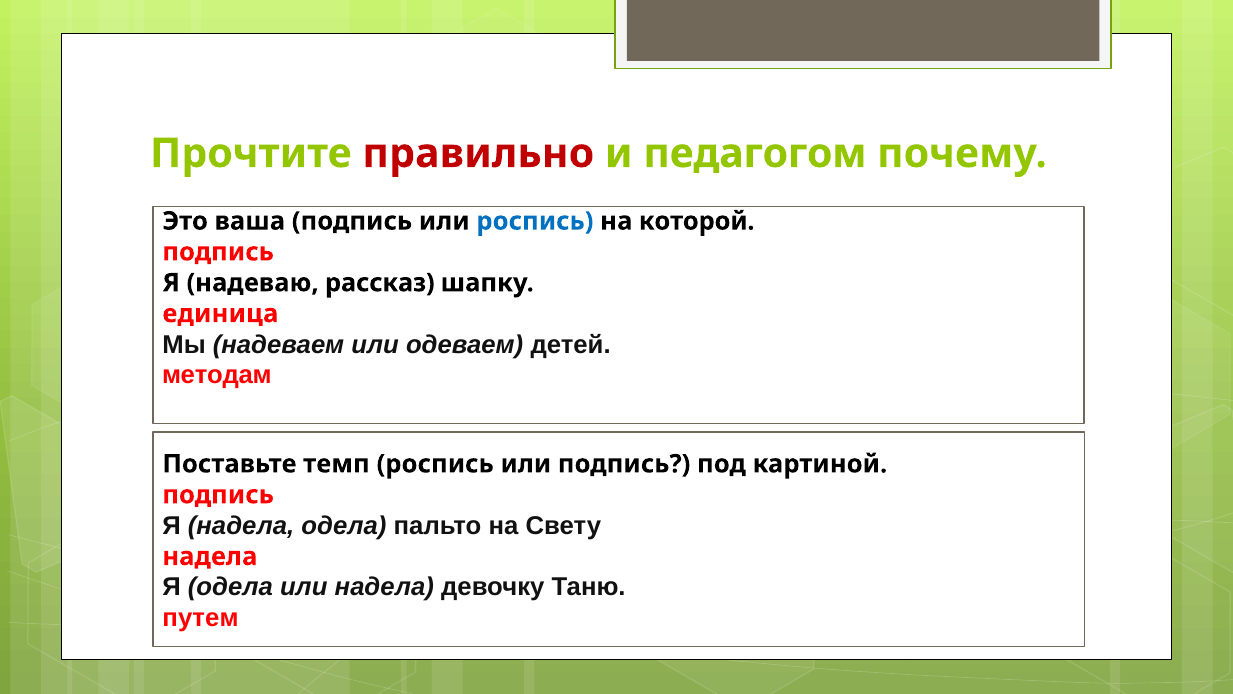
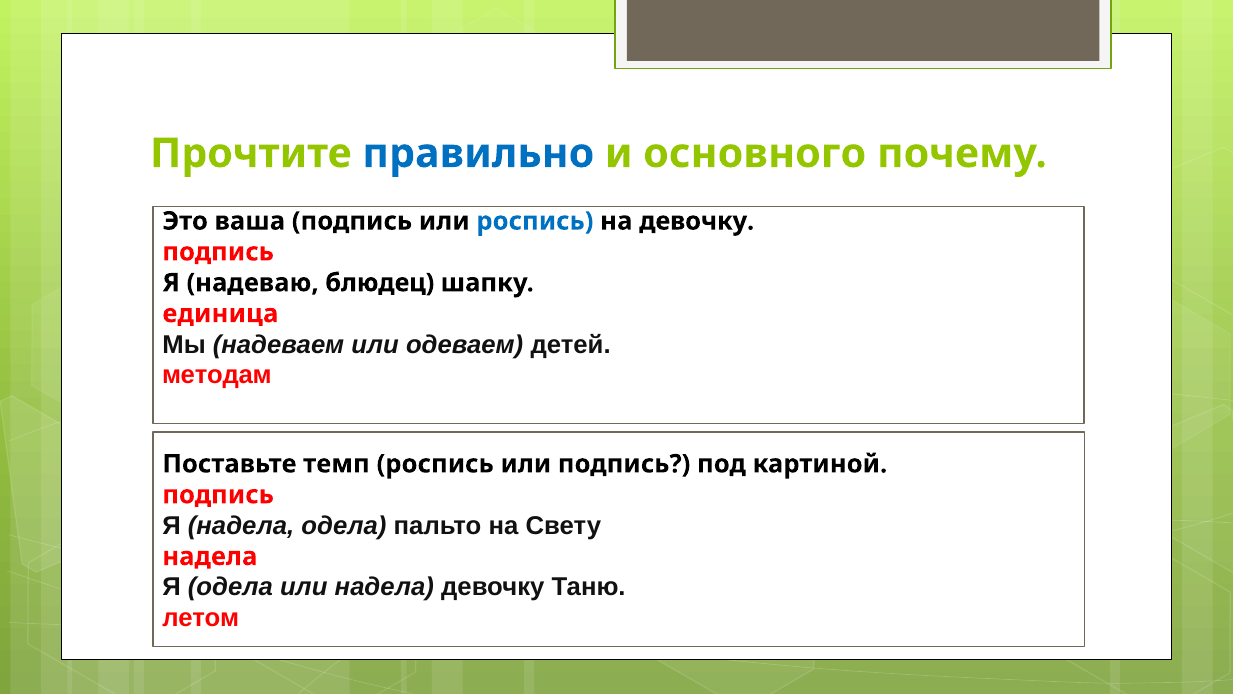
правильно colour: red -> blue
педагогом: педагогом -> основного
на которой: которой -> девочку
рассказ: рассказ -> блюдец
путем: путем -> летом
